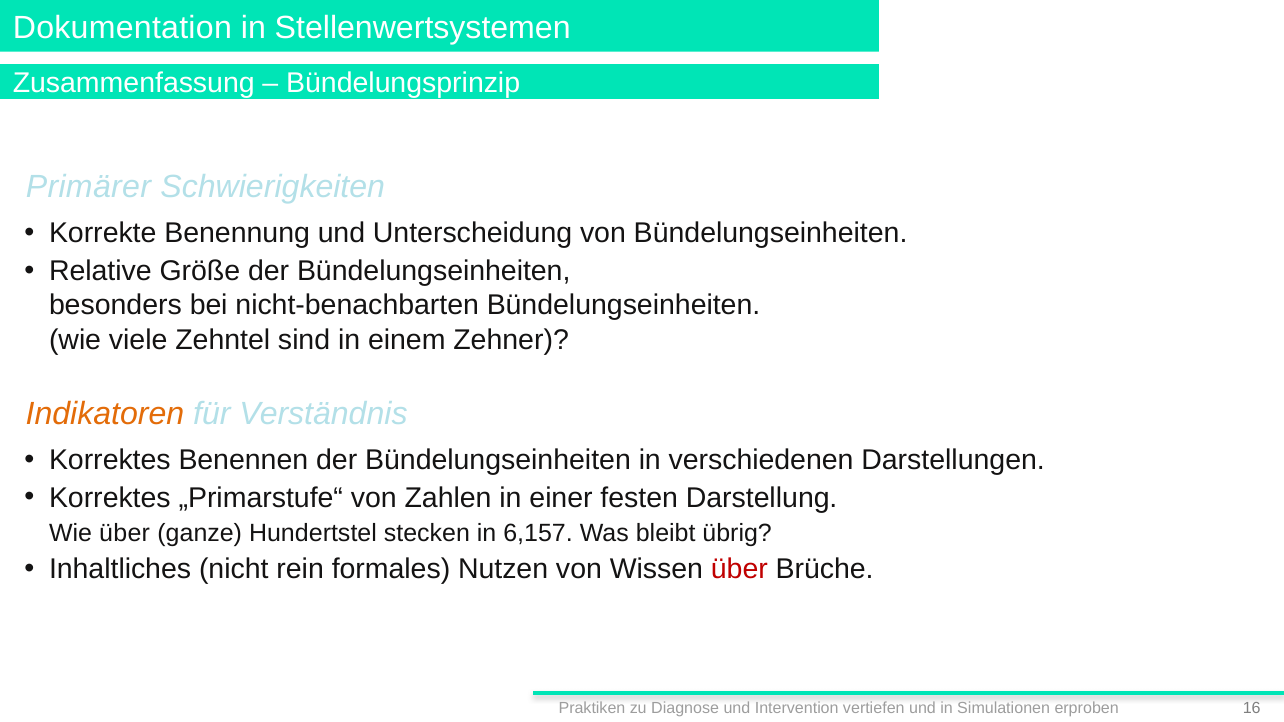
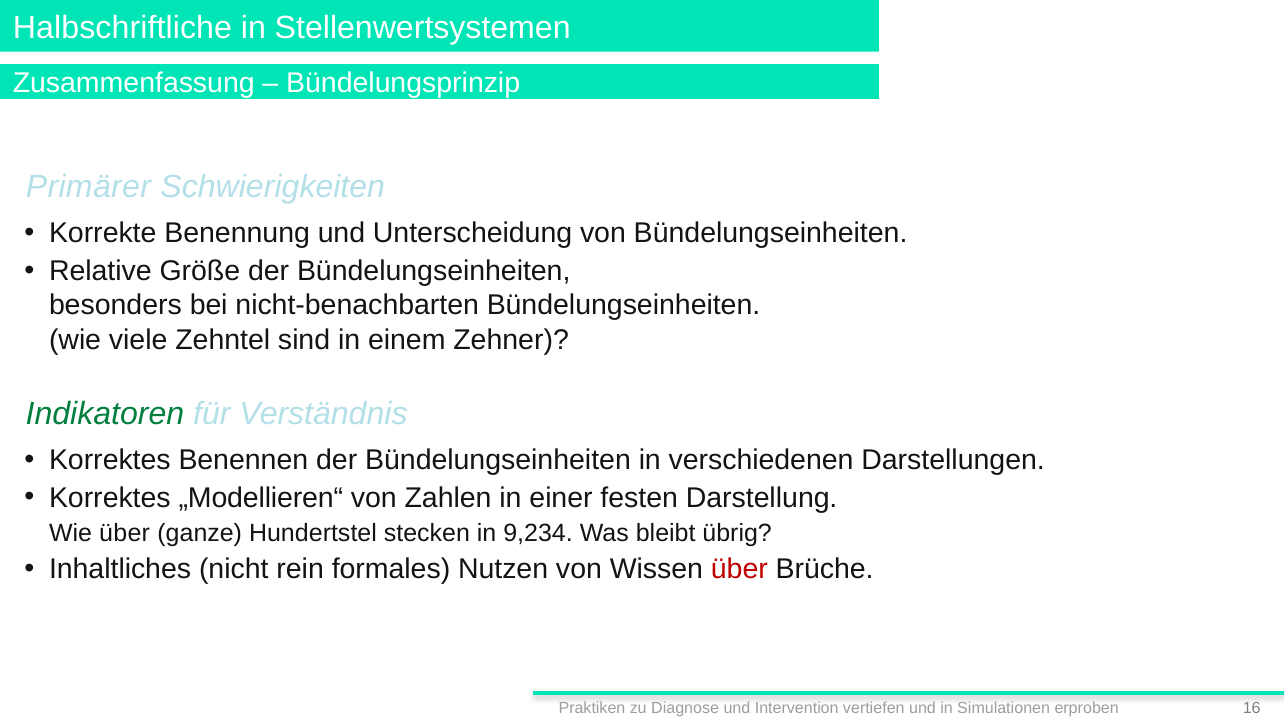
Dokumentation: Dokumentation -> Halbschriftliche
Indikatoren colour: orange -> green
„Primarstufe“: „Primarstufe“ -> „Modellieren“
6,157: 6,157 -> 9,234
